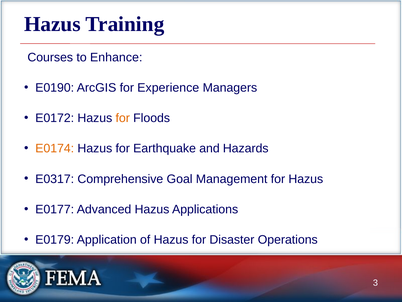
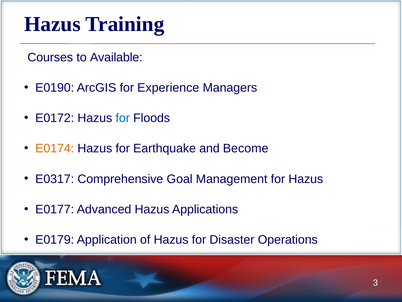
Enhance: Enhance -> Available
for at (123, 118) colour: orange -> blue
Hazards: Hazards -> Become
